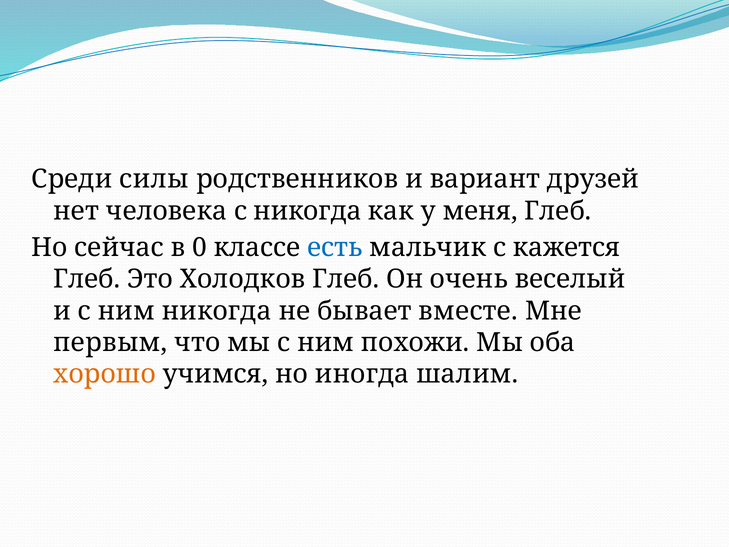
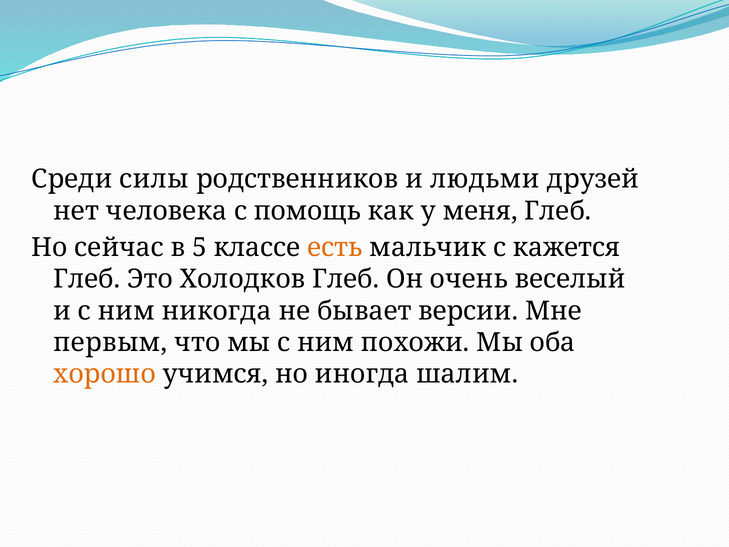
вариант: вариант -> людьми
с никогда: никогда -> помощь
0: 0 -> 5
есть colour: blue -> orange
вместе: вместе -> версии
